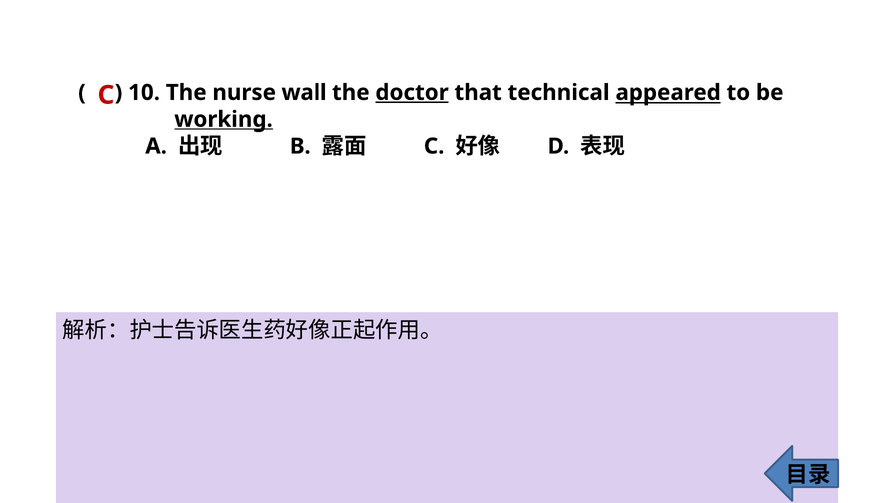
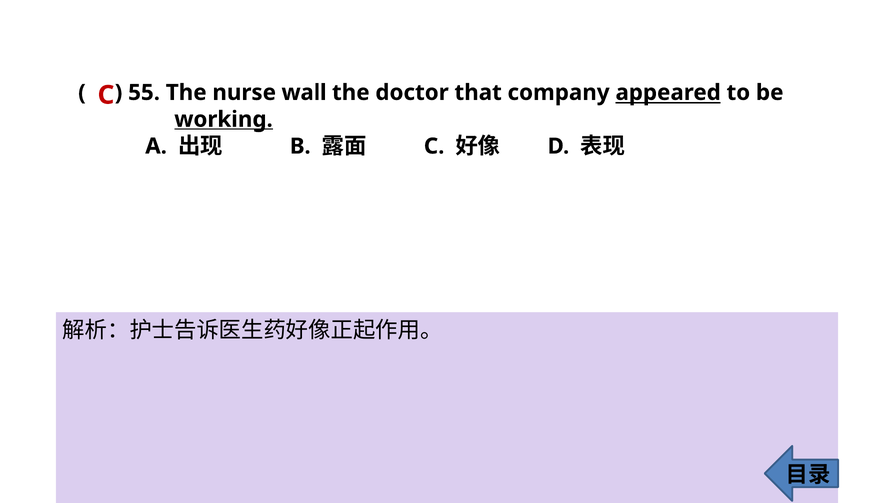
10: 10 -> 55
doctor underline: present -> none
technical: technical -> company
